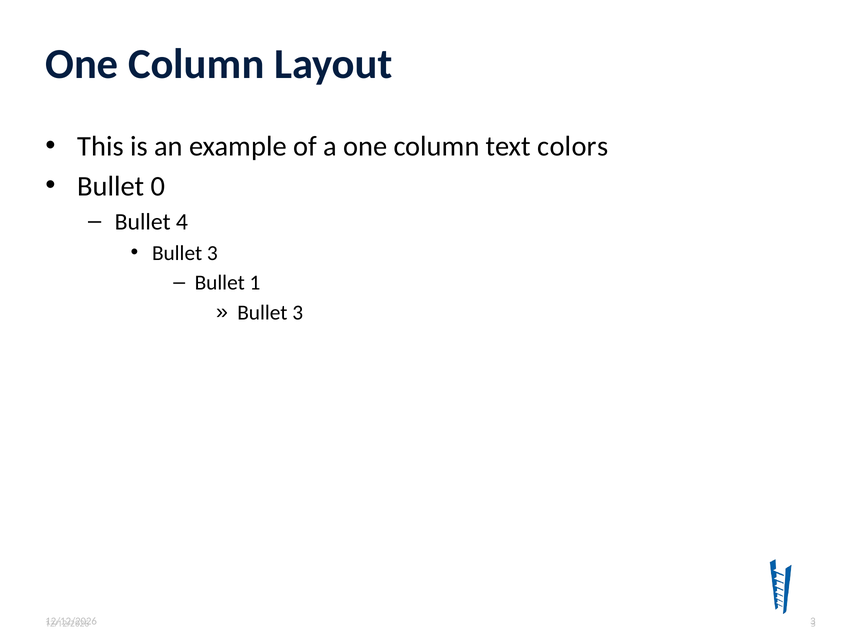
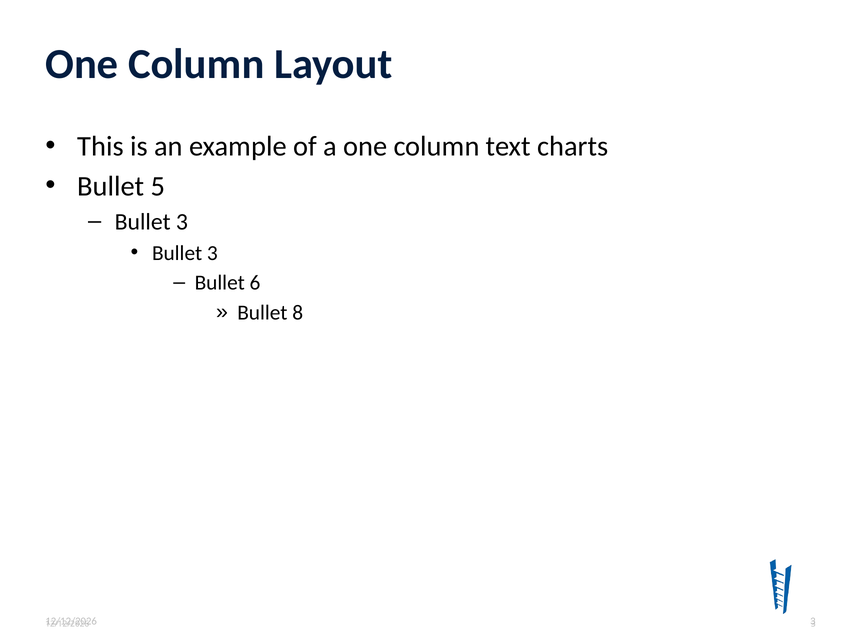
colors: colors -> charts
0: 0 -> 5
4 at (182, 222): 4 -> 3
1: 1 -> 6
3 at (298, 313): 3 -> 8
